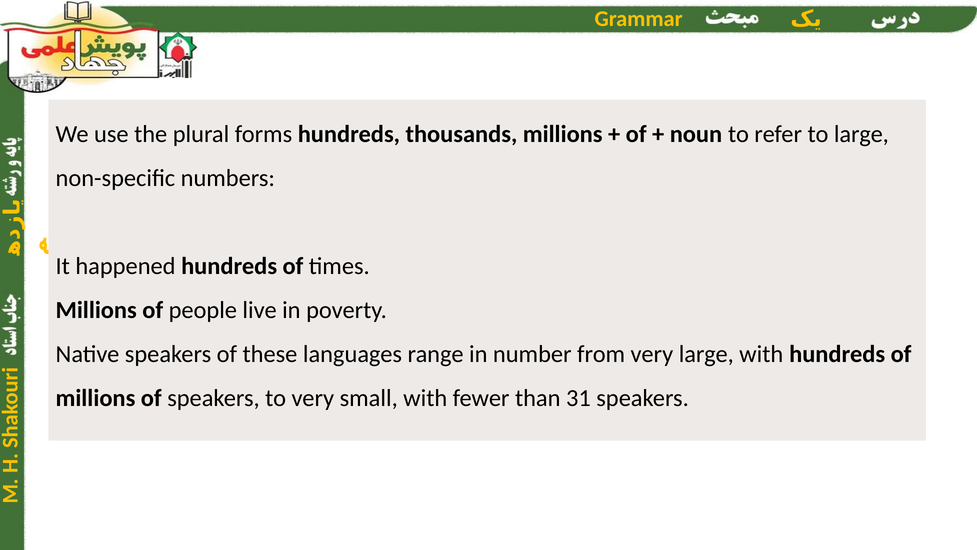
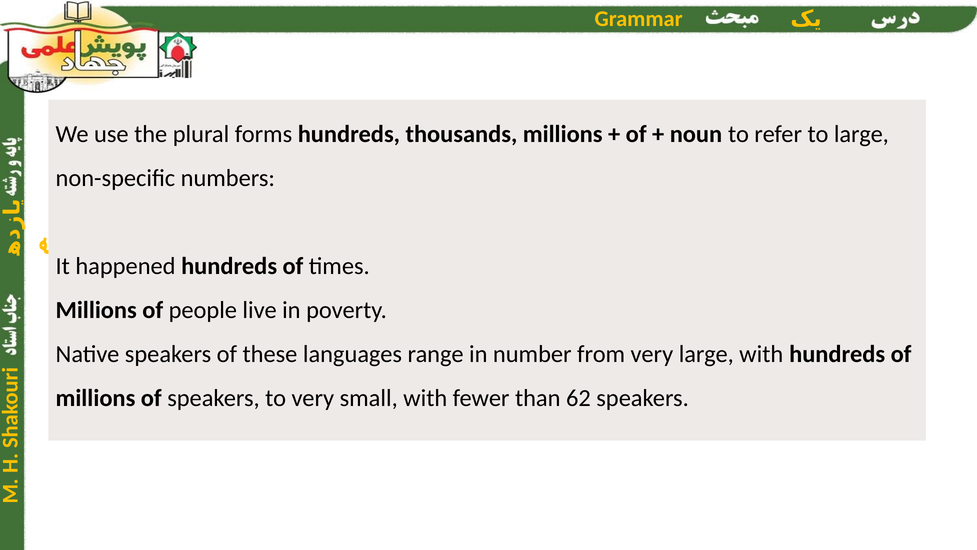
31: 31 -> 62
